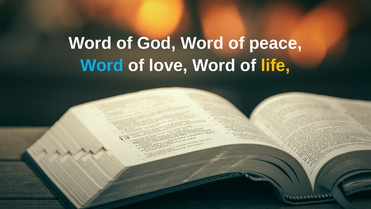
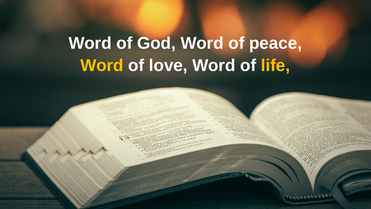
Word at (102, 66) colour: light blue -> yellow
